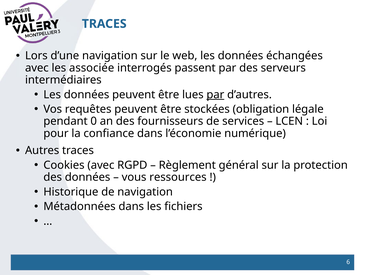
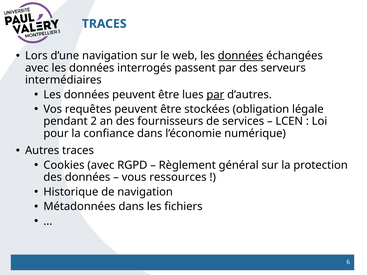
données at (241, 56) underline: none -> present
avec les associée: associée -> données
0: 0 -> 2
